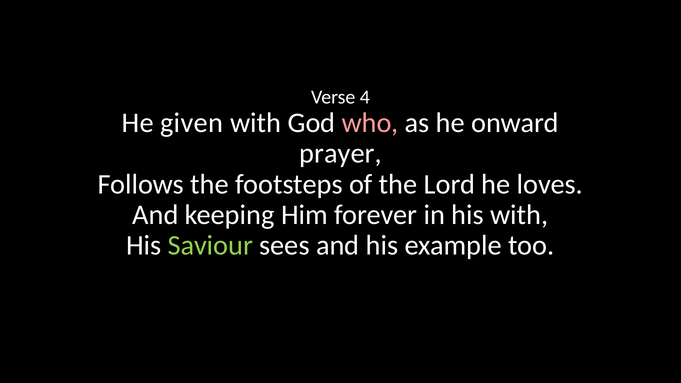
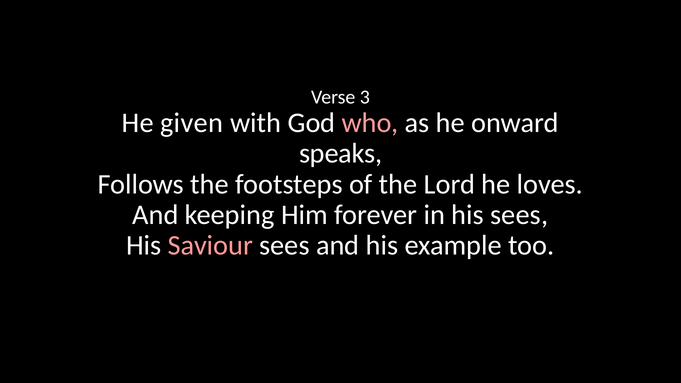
4: 4 -> 3
prayer: prayer -> speaks
his with: with -> sees
Saviour colour: light green -> pink
